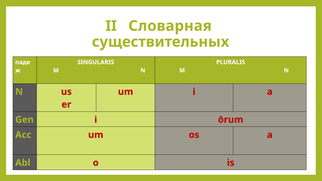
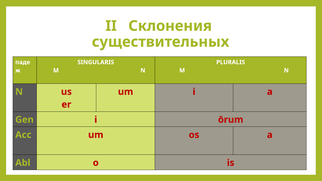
Словарная: Словарная -> Склонения
